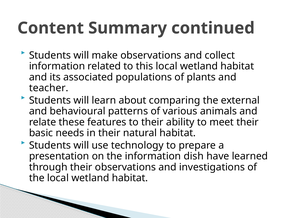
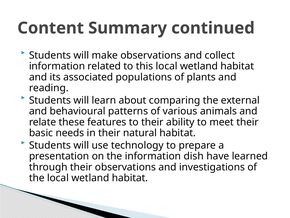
teacher: teacher -> reading
